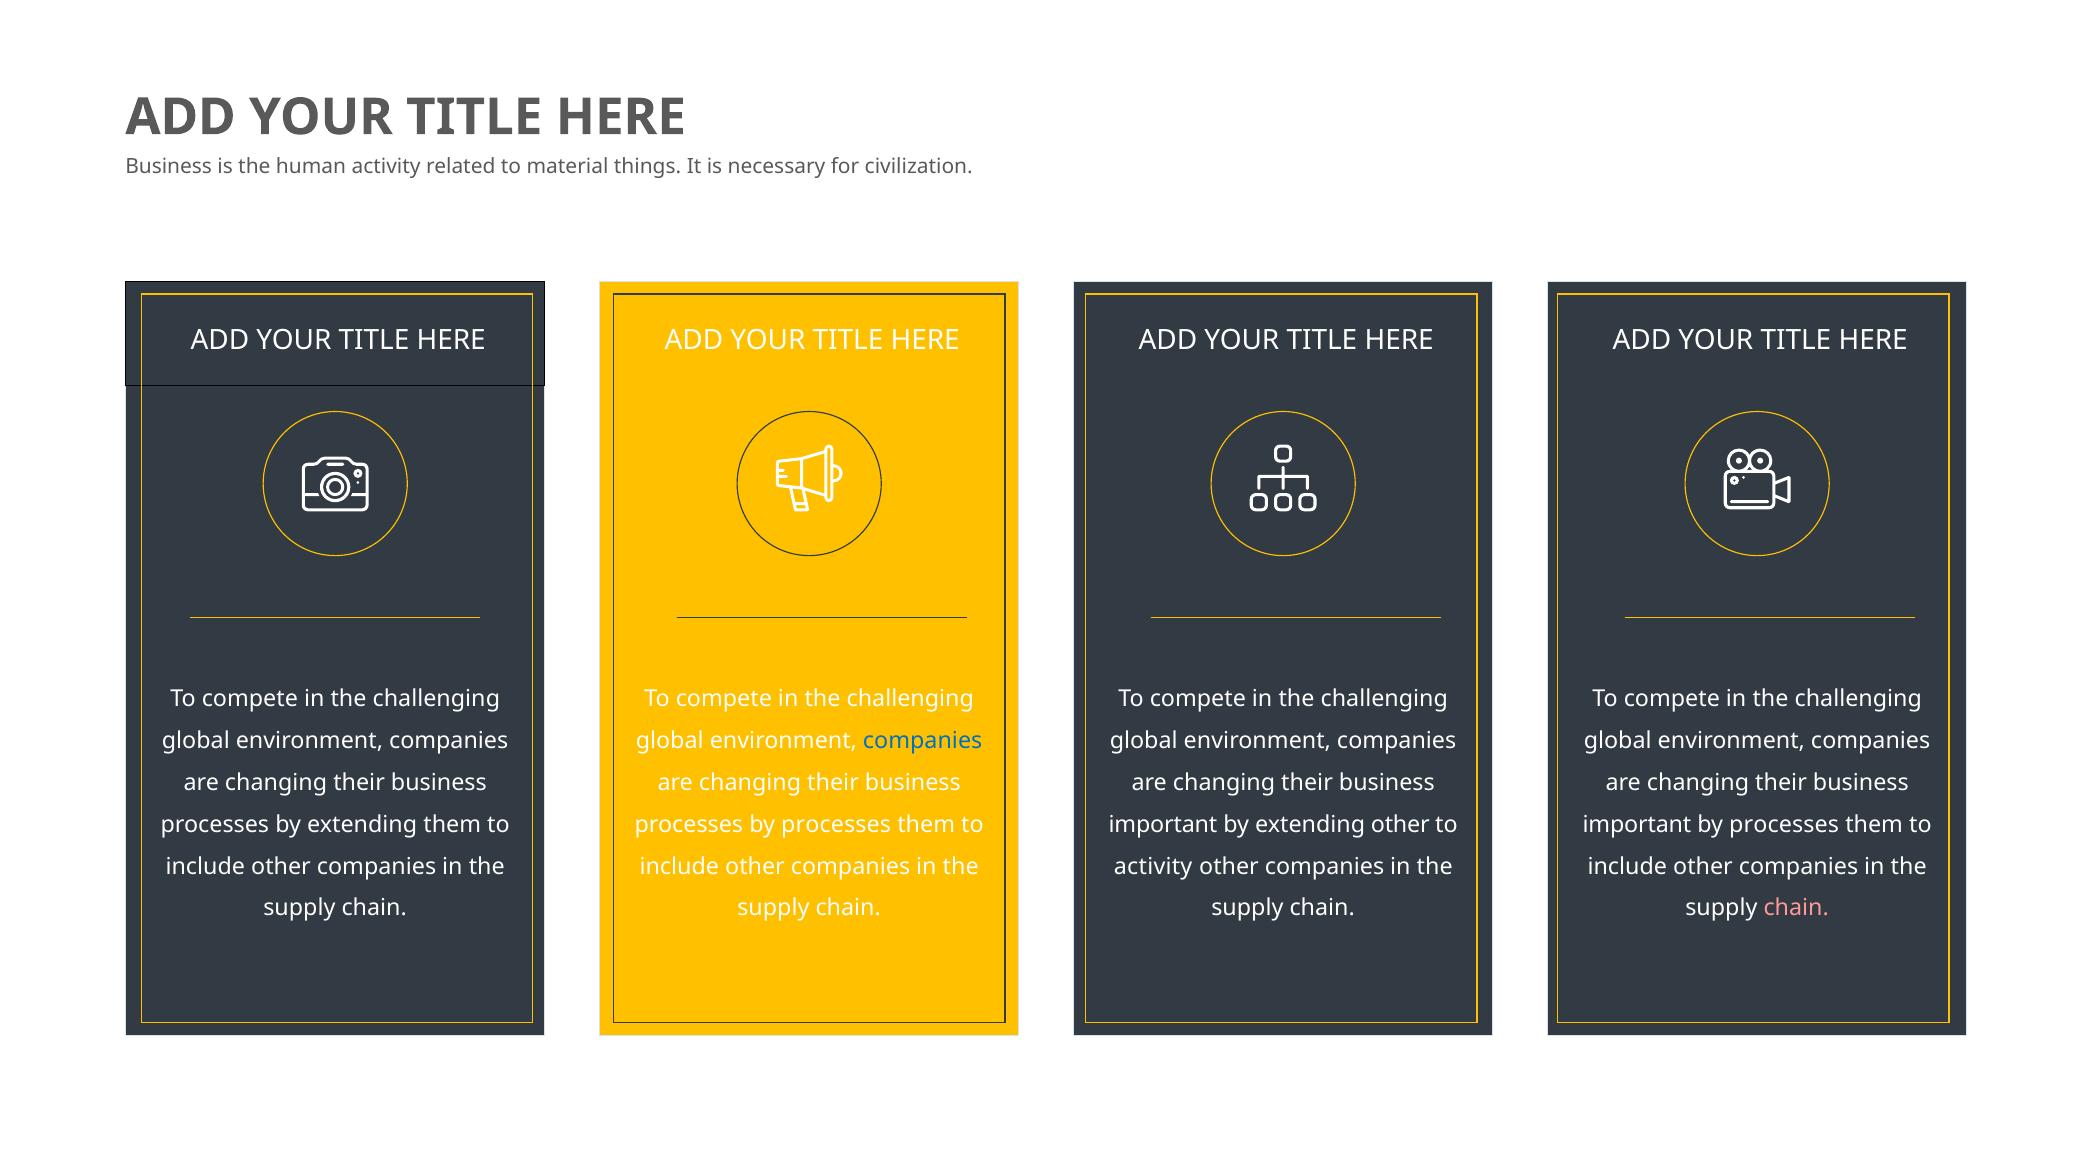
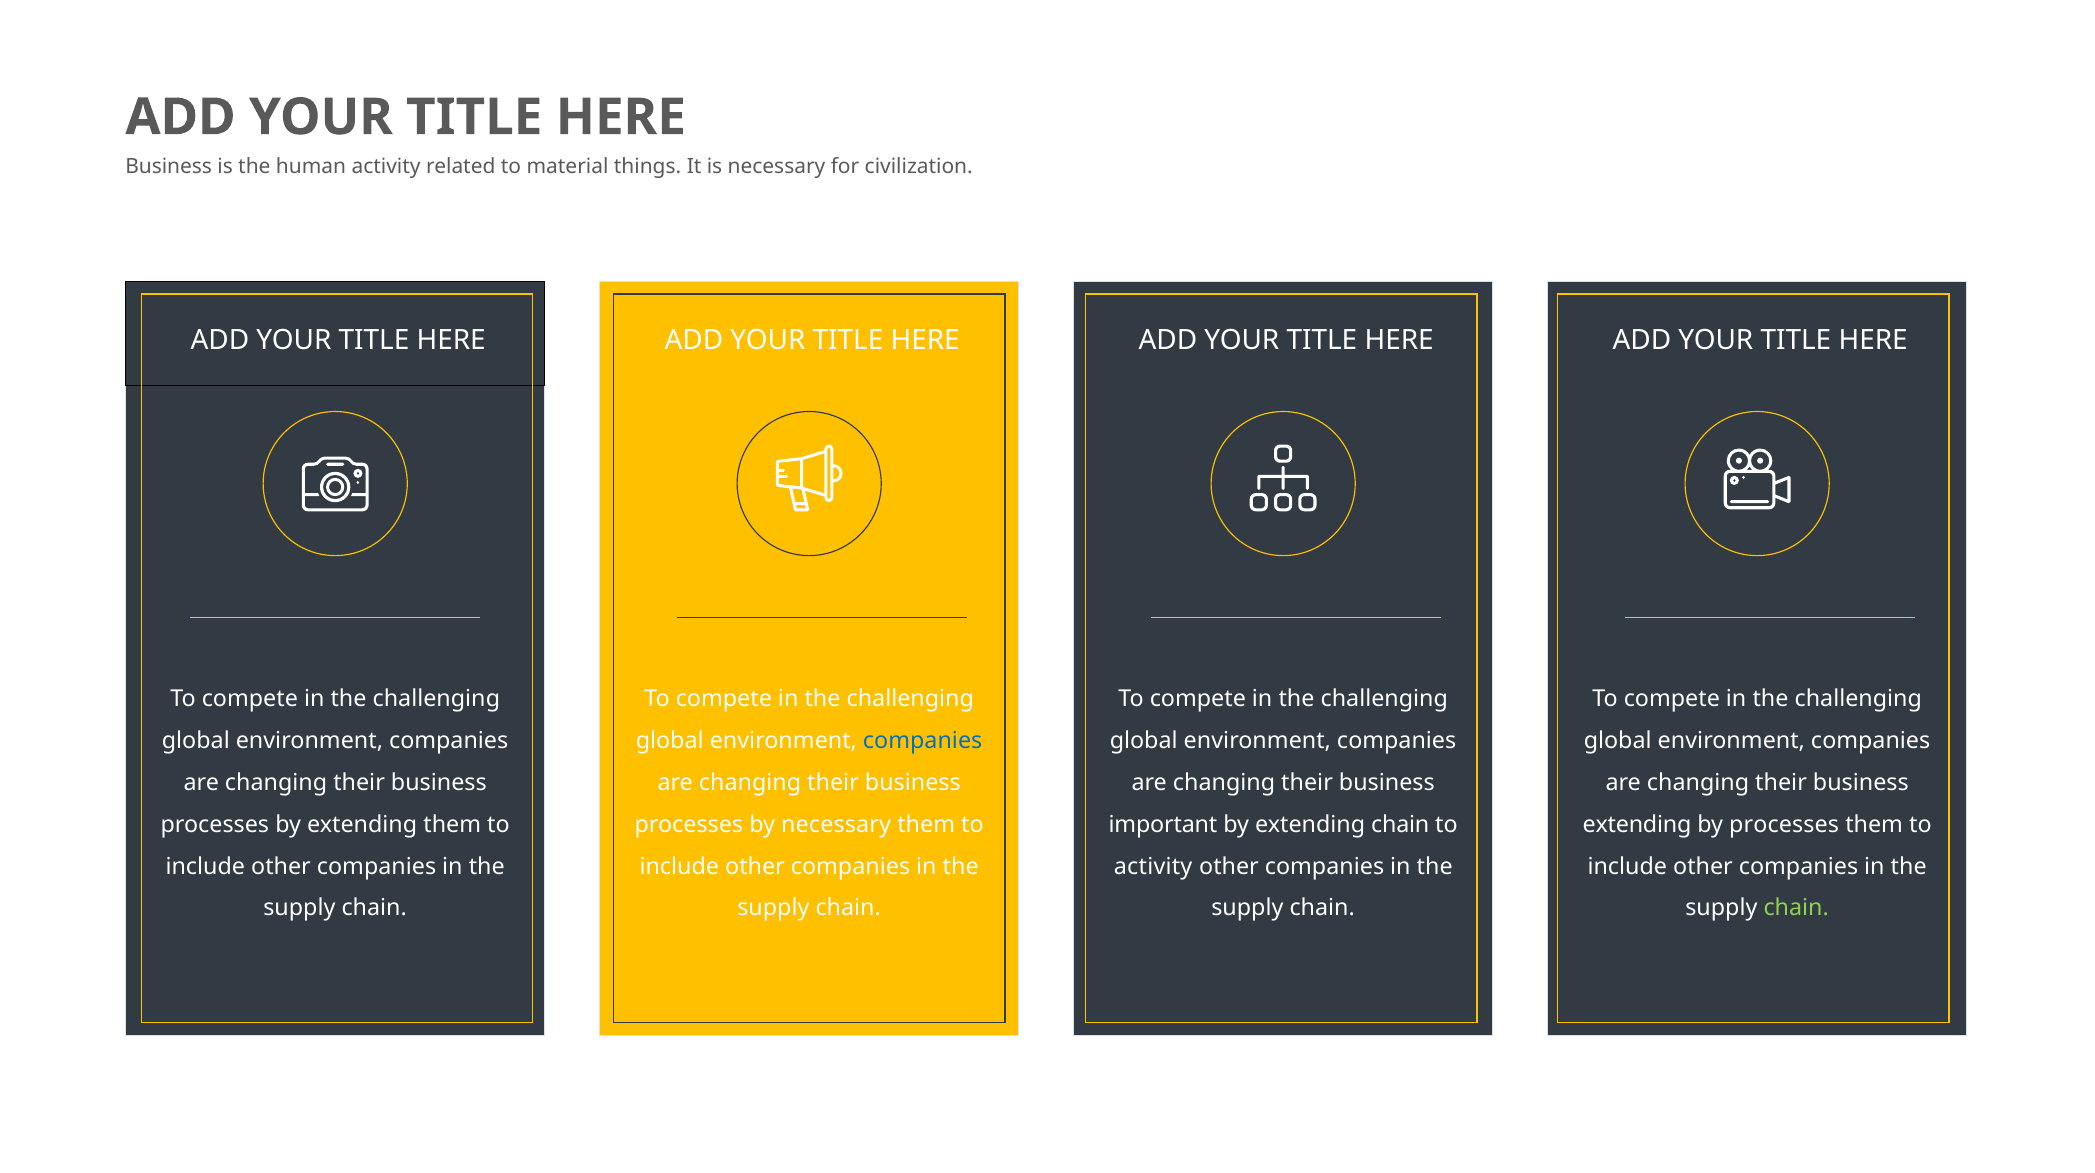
processes by processes: processes -> necessary
extending other: other -> chain
important at (1637, 825): important -> extending
chain at (1796, 908) colour: pink -> light green
